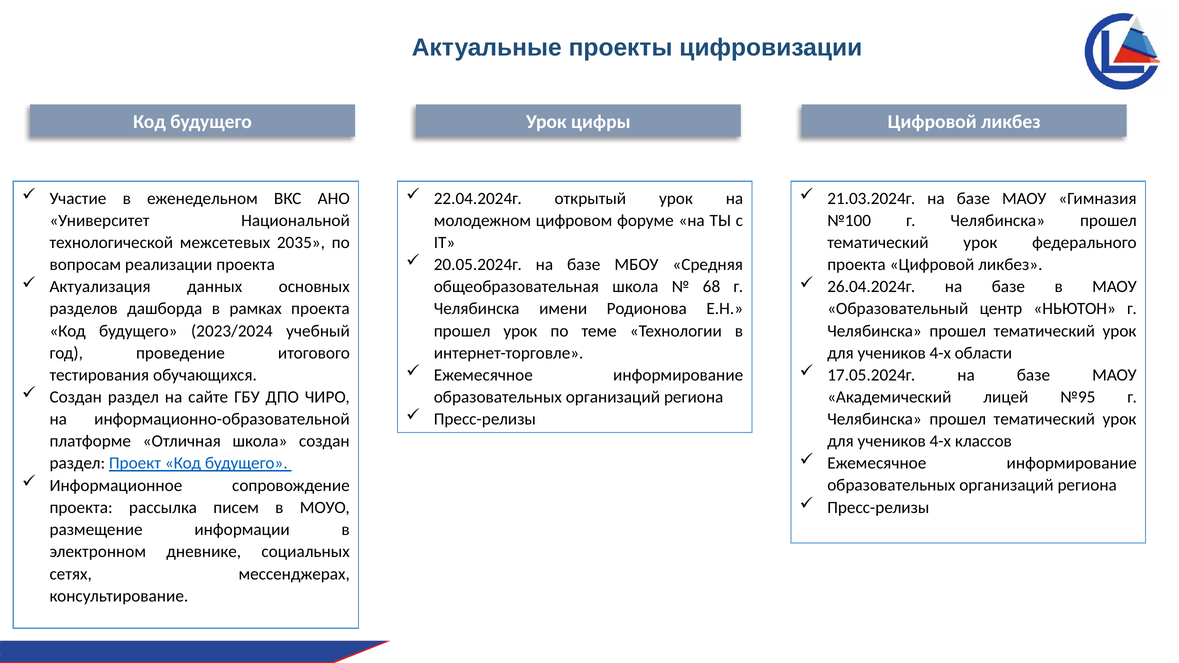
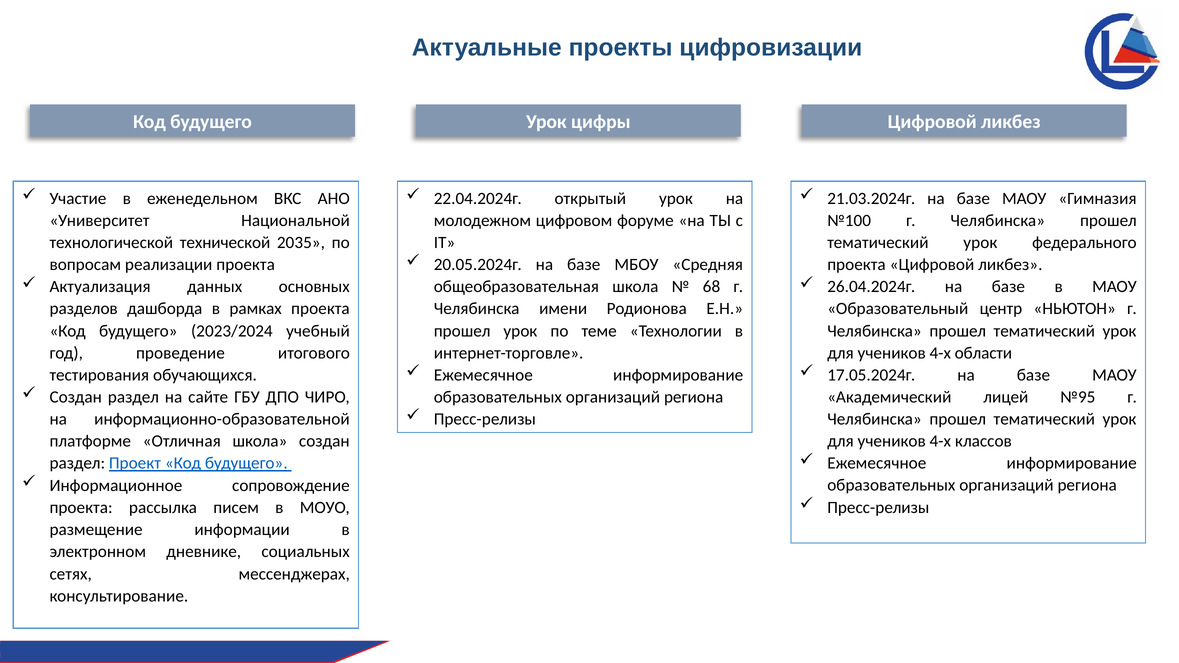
межсетевых: межсетевых -> технической
